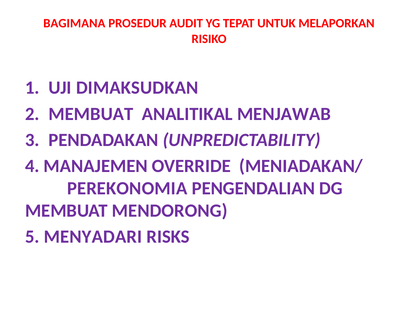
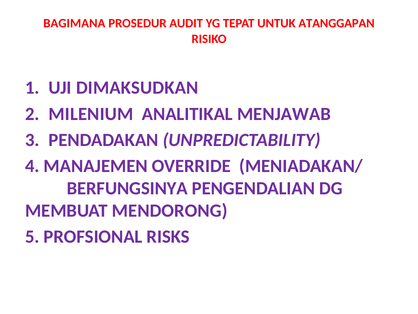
MELAPORKAN: MELAPORKAN -> ATANGGAPAN
MEMBUAT at (91, 114): MEMBUAT -> MILENIUM
PEREKONOMIA: PEREKONOMIA -> BERFUNGSINYA
MENYADARI: MENYADARI -> PROFSIONAL
